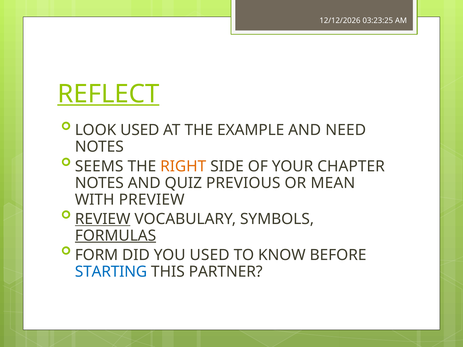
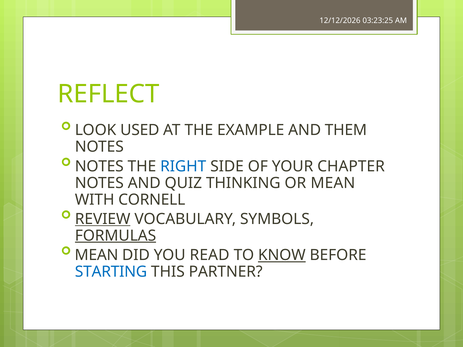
REFLECT underline: present -> none
NEED: NEED -> THEM
SEEMS at (99, 166): SEEMS -> NOTES
RIGHT colour: orange -> blue
PREVIOUS: PREVIOUS -> THINKING
PREVIEW: PREVIEW -> CORNELL
FORM at (96, 255): FORM -> MEAN
YOU USED: USED -> READ
KNOW underline: none -> present
